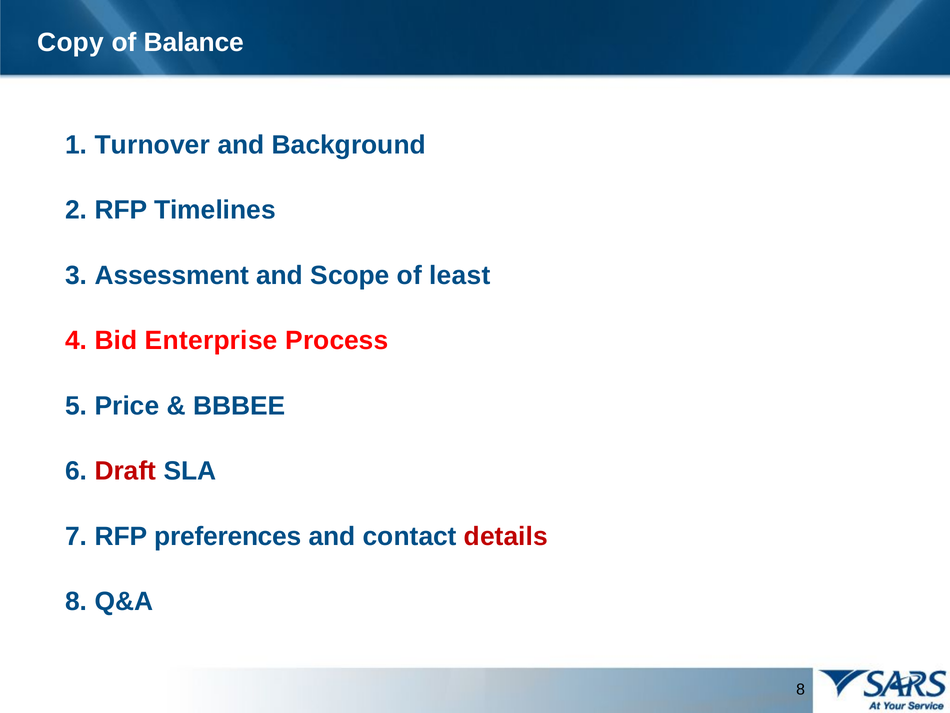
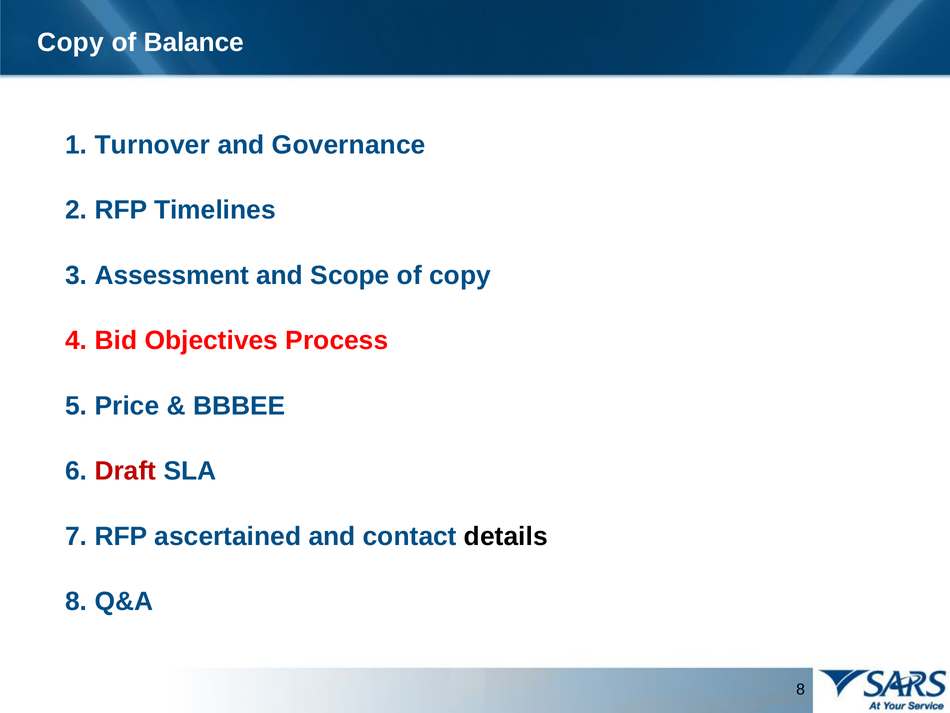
Background: Background -> Governance
of least: least -> copy
Enterprise: Enterprise -> Objectives
preferences: preferences -> ascertained
details colour: red -> black
